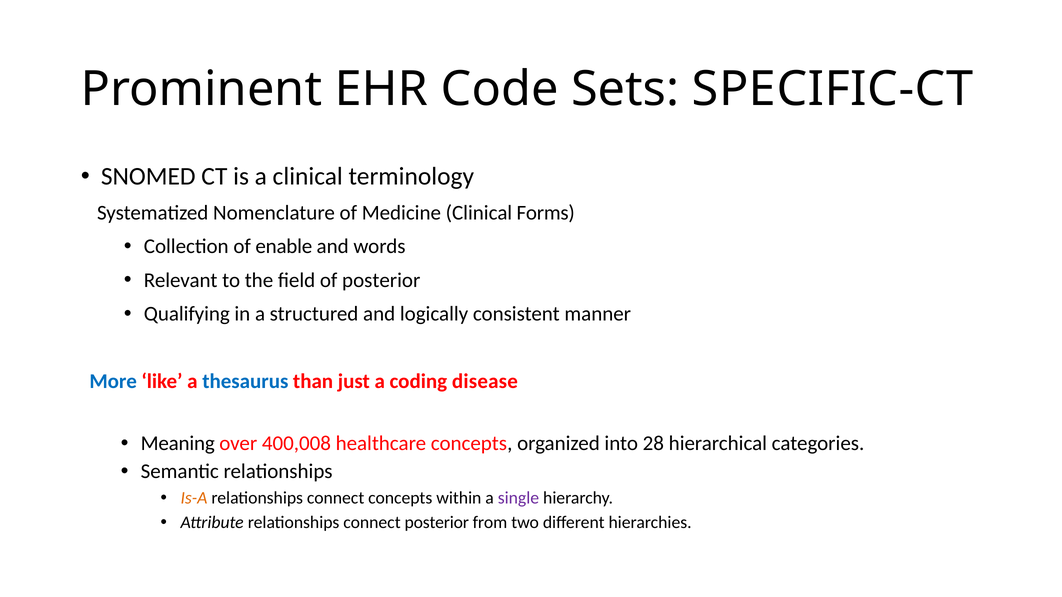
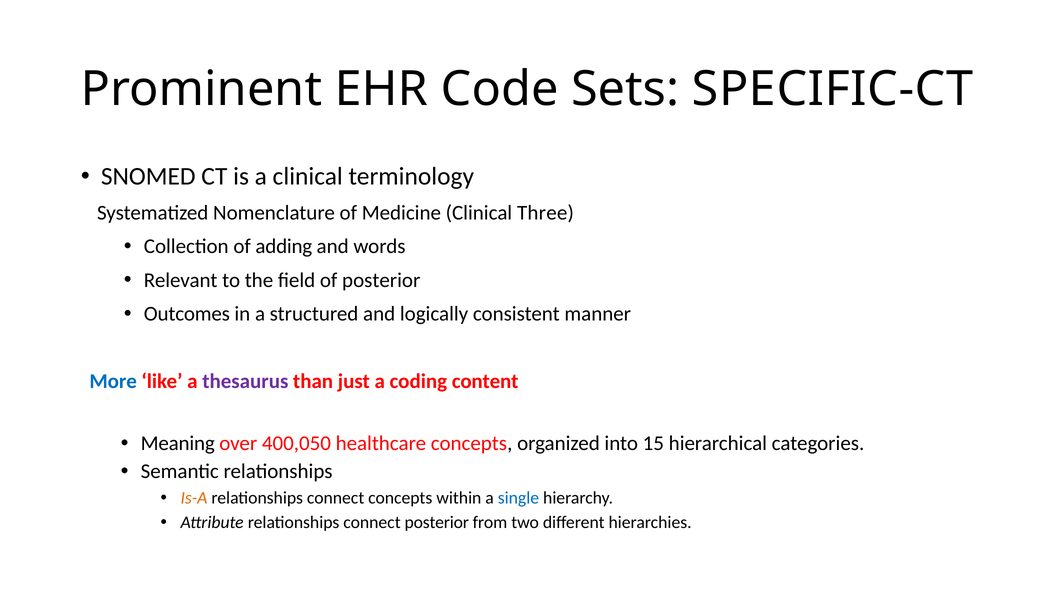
Forms: Forms -> Three
enable: enable -> adding
Qualifying: Qualifying -> Outcomes
thesaurus colour: blue -> purple
disease: disease -> content
400,008: 400,008 -> 400,050
28: 28 -> 15
single colour: purple -> blue
